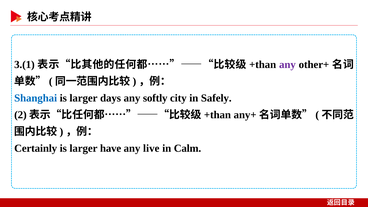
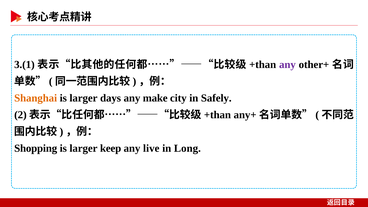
Shanghai colour: blue -> orange
softly: softly -> make
Certainly: Certainly -> Shopping
have: have -> keep
Calm: Calm -> Long
